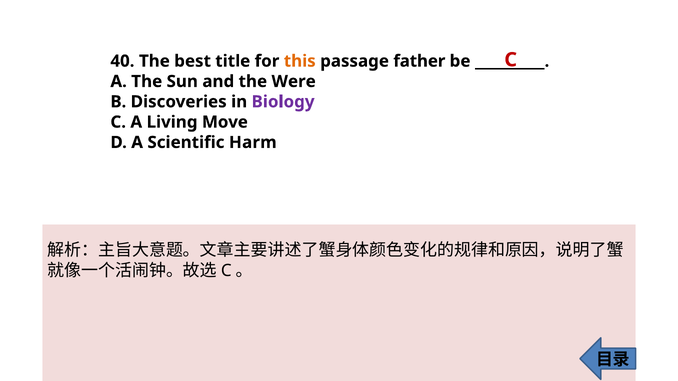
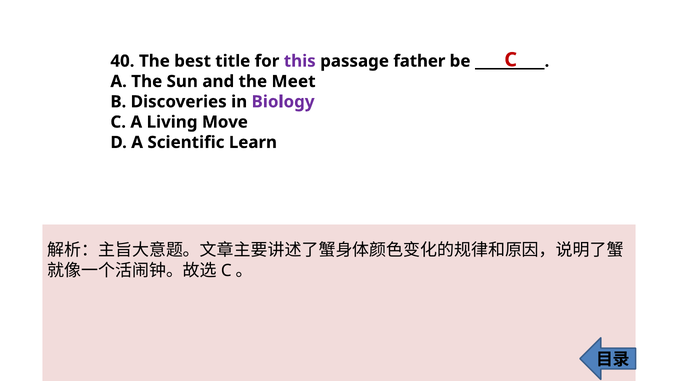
this colour: orange -> purple
Were: Were -> Meet
Harm: Harm -> Learn
